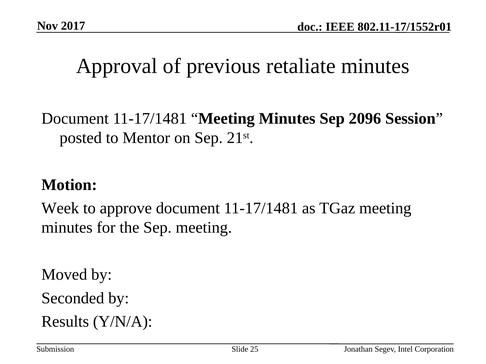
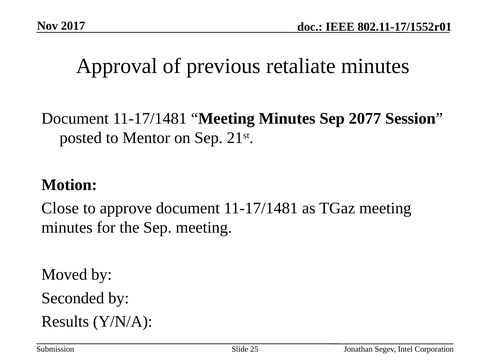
2096: 2096 -> 2077
Week: Week -> Close
